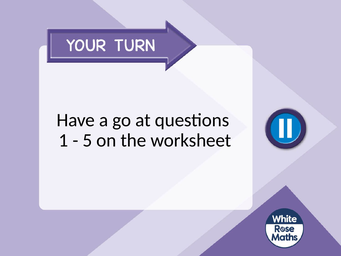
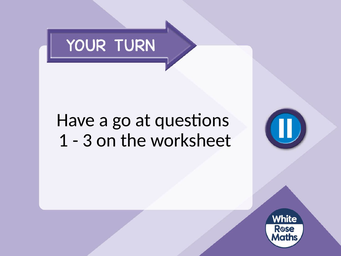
5: 5 -> 3
